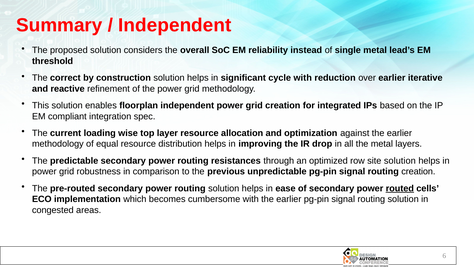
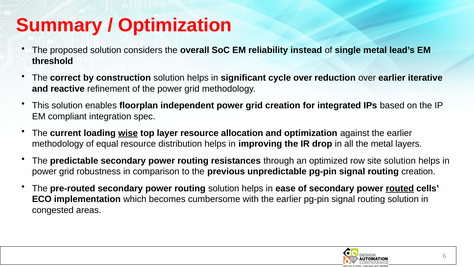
Independent at (175, 25): Independent -> Optimization
cycle with: with -> over
wise underline: none -> present
